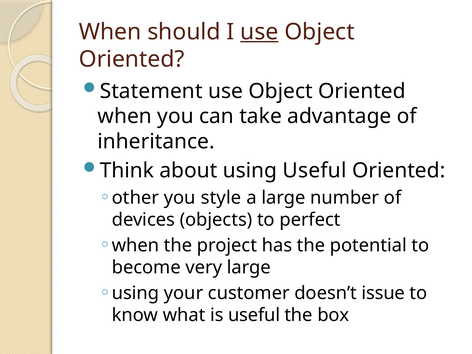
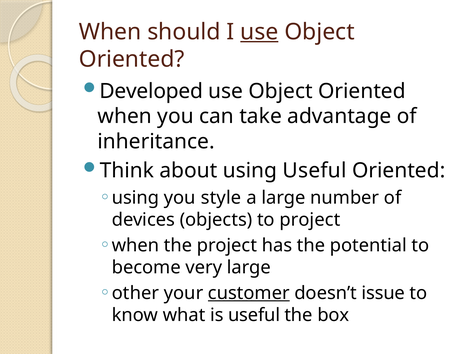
Statement: Statement -> Developed
other at (135, 198): other -> using
to perfect: perfect -> project
using at (136, 293): using -> other
customer underline: none -> present
